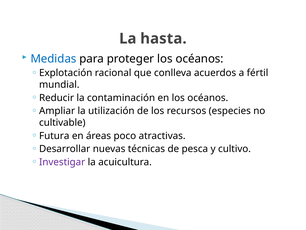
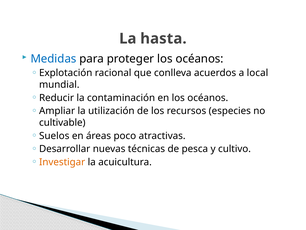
fértil: fértil -> local
Futura: Futura -> Suelos
Investigar colour: purple -> orange
